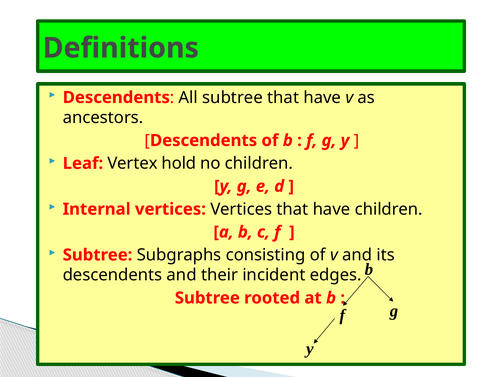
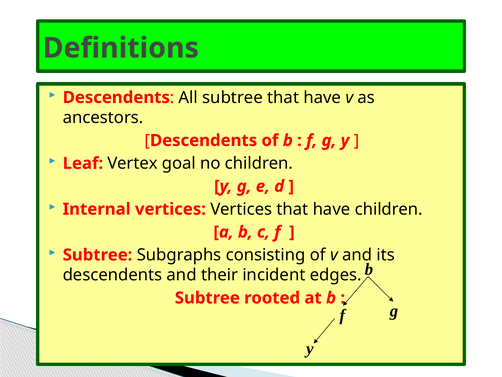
hold: hold -> goal
